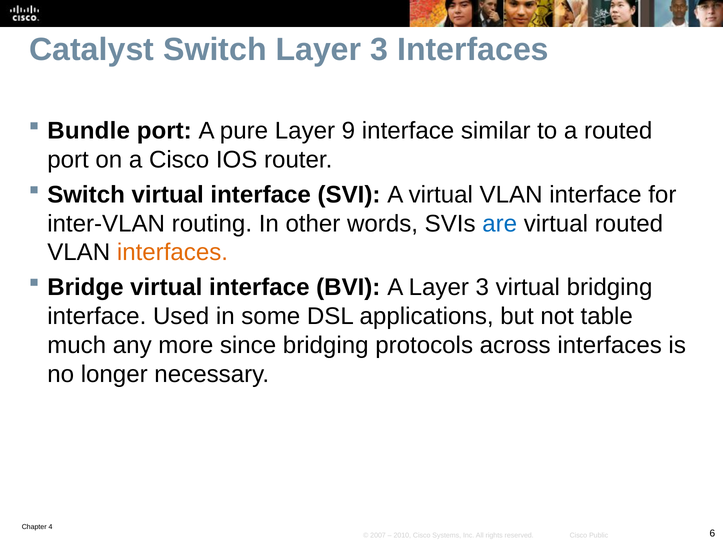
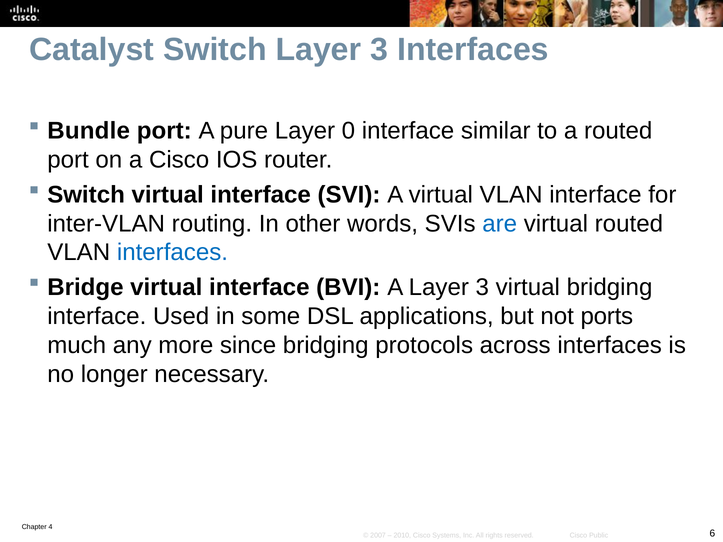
9: 9 -> 0
interfaces at (172, 253) colour: orange -> blue
table: table -> ports
